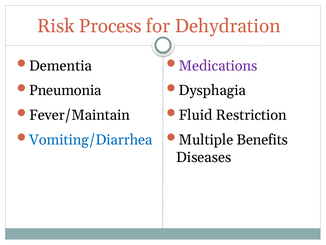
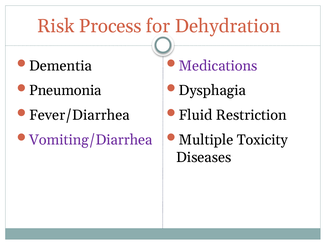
Fever/Maintain: Fever/Maintain -> Fever/Diarrhea
Vomiting/Diarrhea colour: blue -> purple
Benefits: Benefits -> Toxicity
